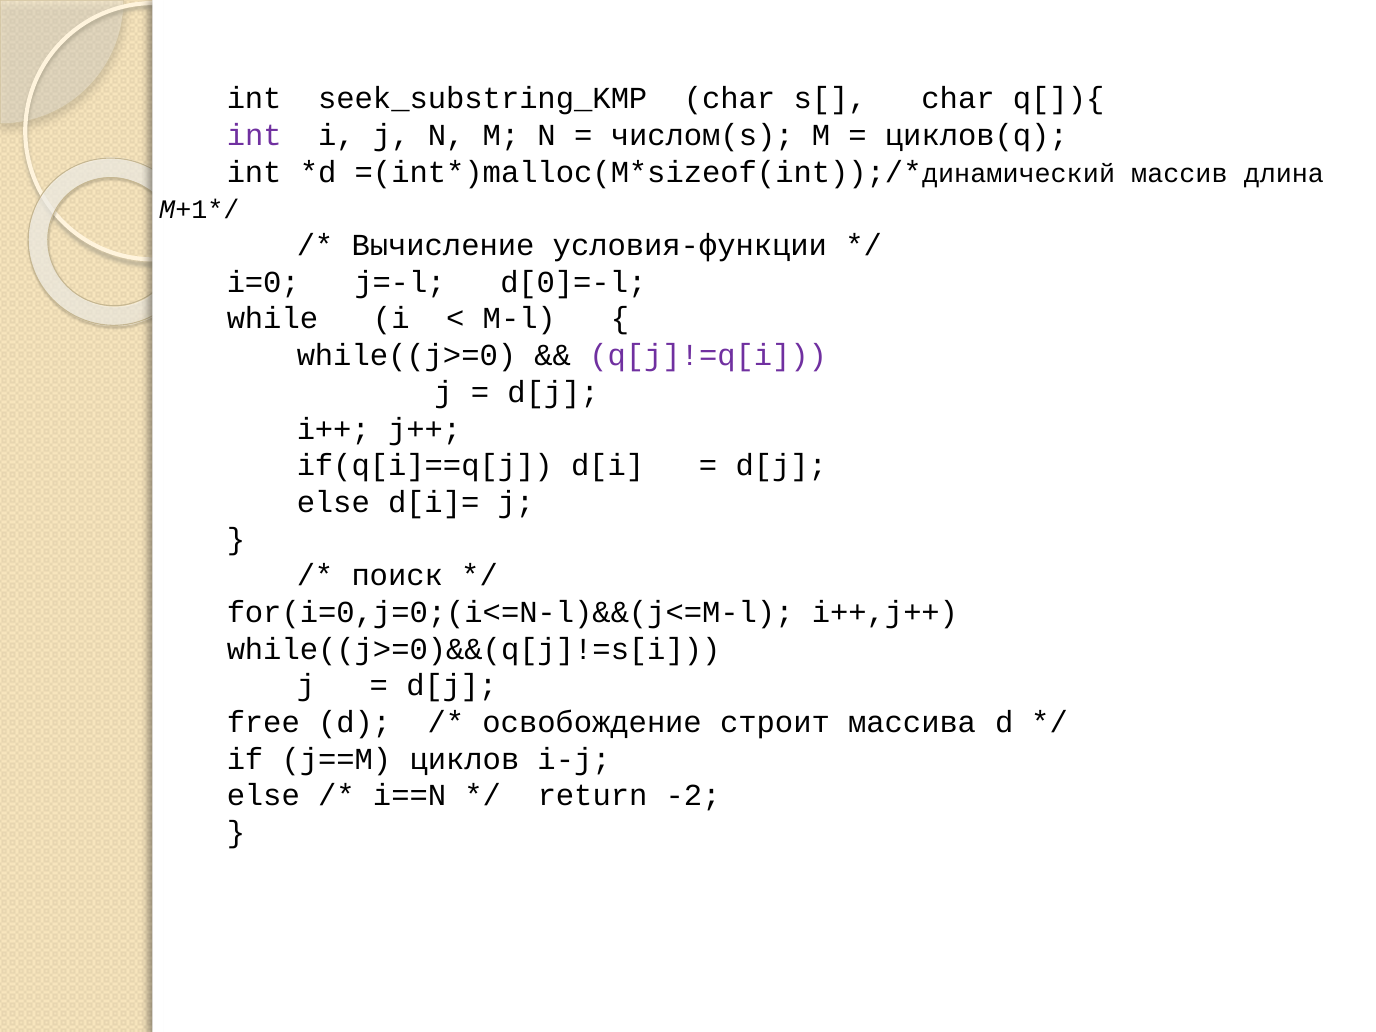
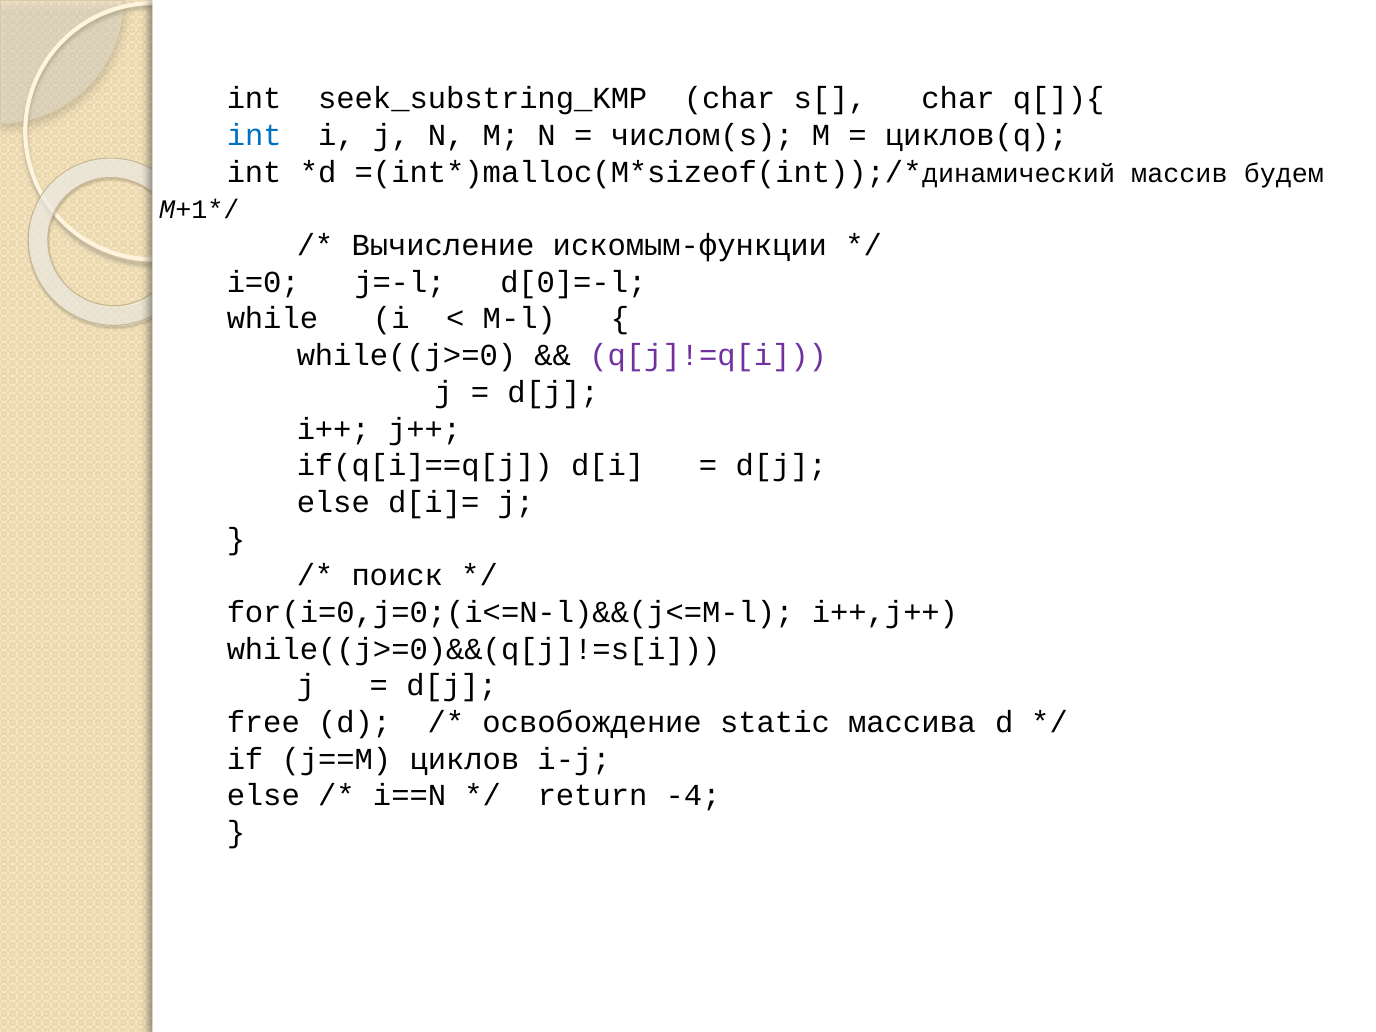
int at (254, 136) colour: purple -> blue
длина: длина -> будем
условия-функции: условия-функции -> искомым-функции
строит: строит -> static
-2: -2 -> -4
